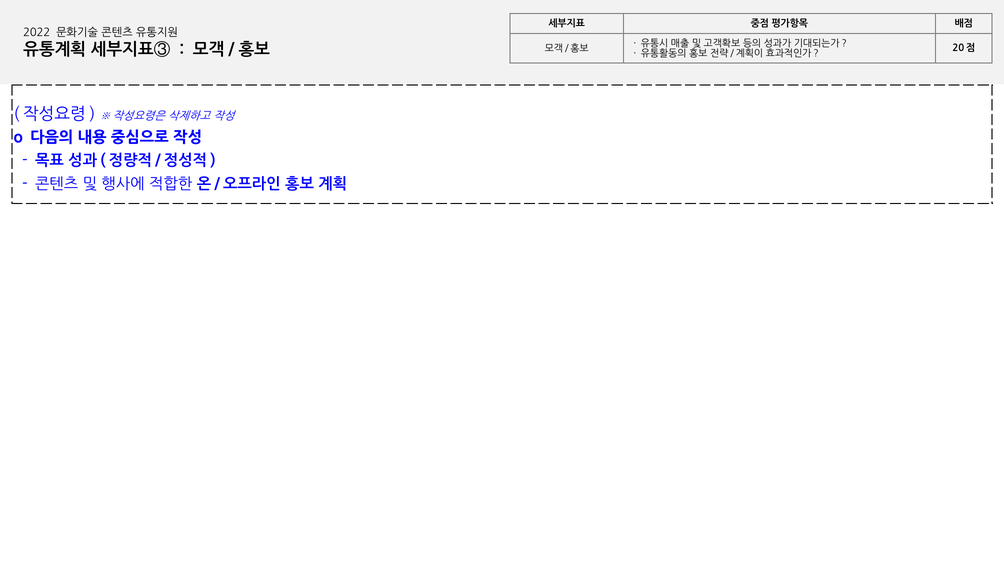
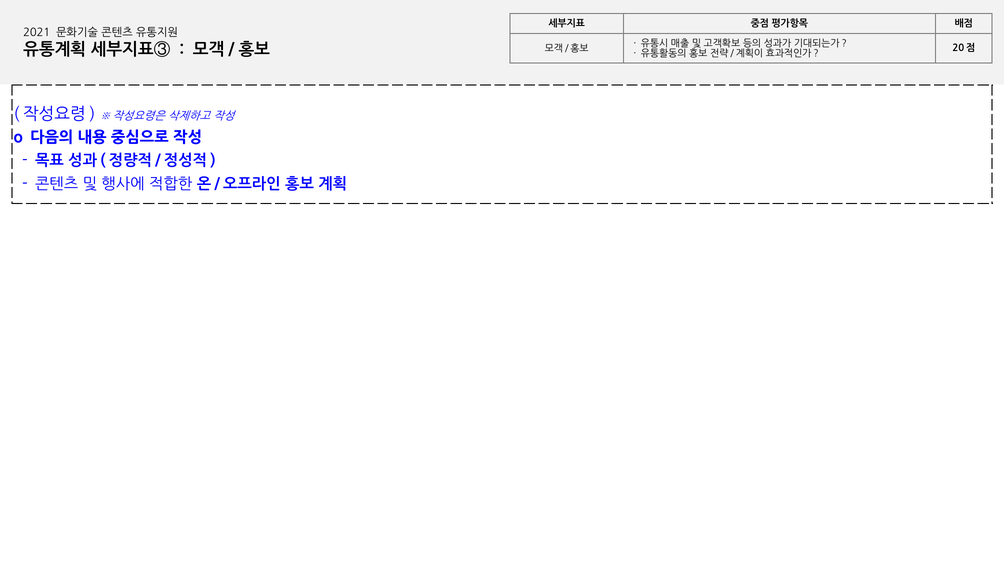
2022: 2022 -> 2021
